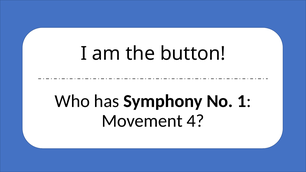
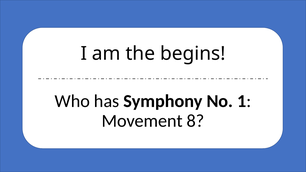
button: button -> begins
4: 4 -> 8
